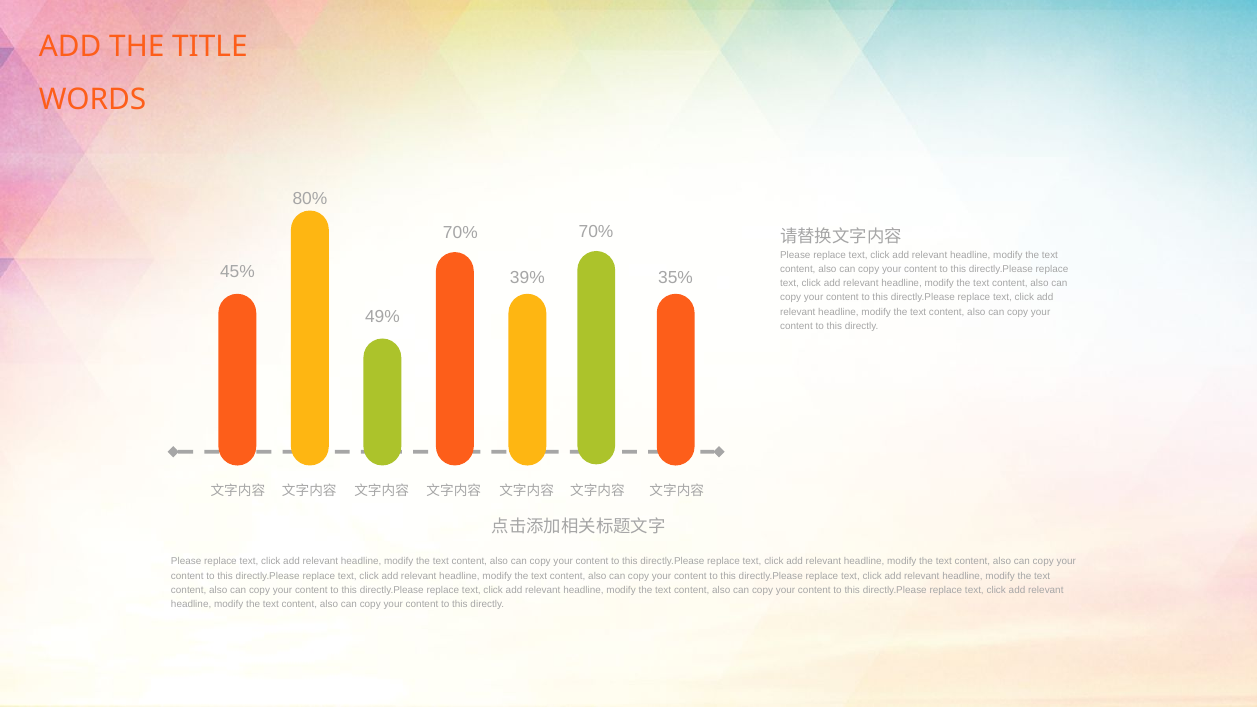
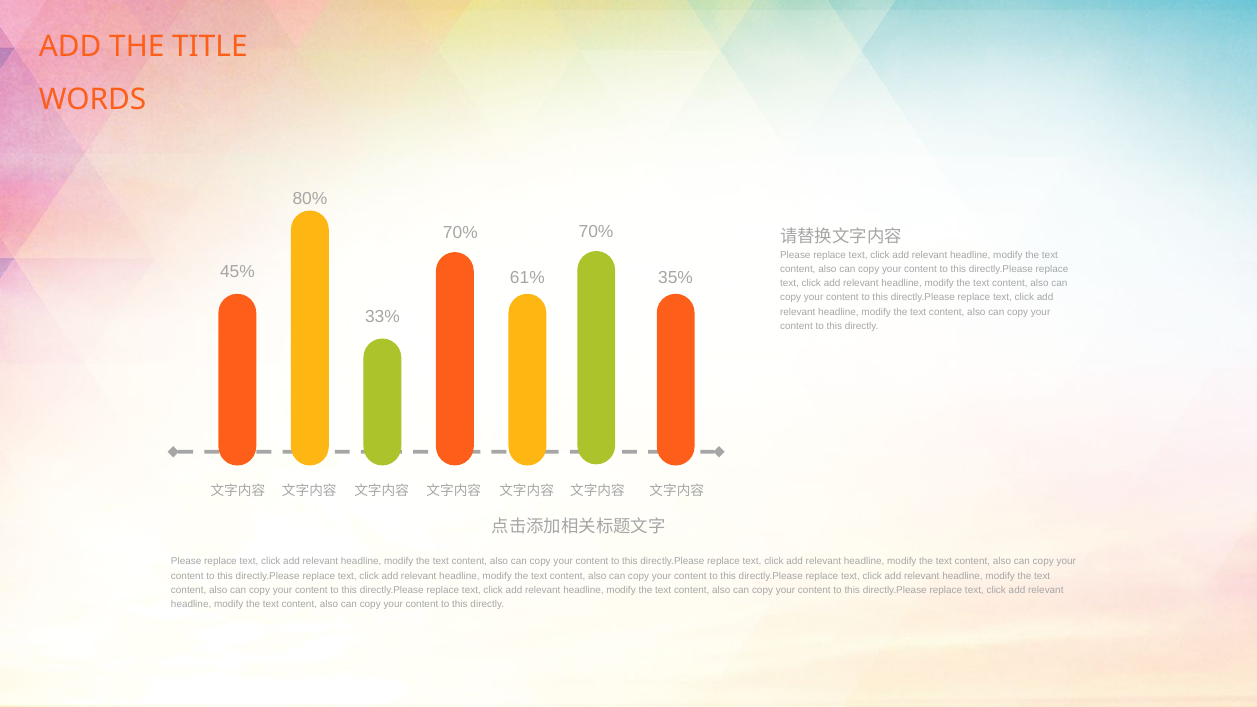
39%: 39% -> 61%
49%: 49% -> 33%
